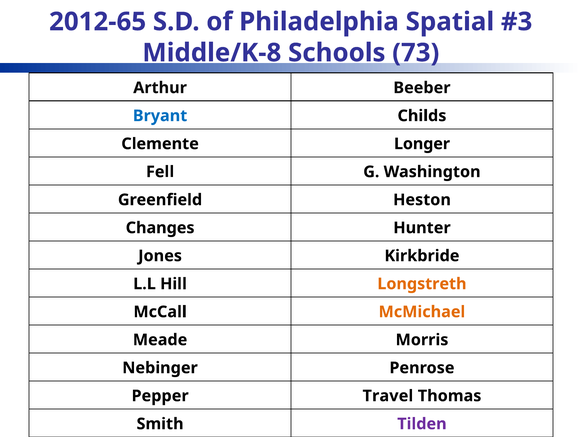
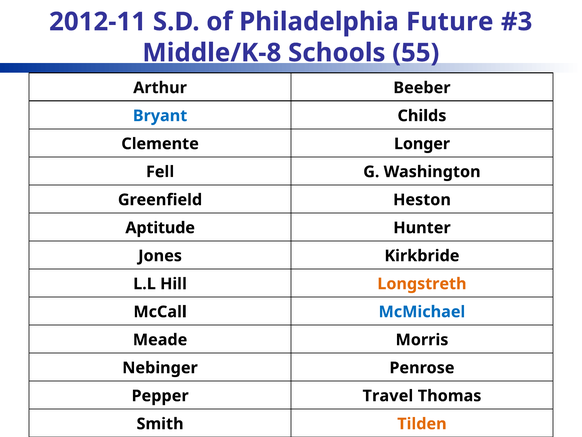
2012-65: 2012-65 -> 2012-11
Spatial: Spatial -> Future
73: 73 -> 55
Changes: Changes -> Aptitude
McMichael colour: orange -> blue
Tilden colour: purple -> orange
